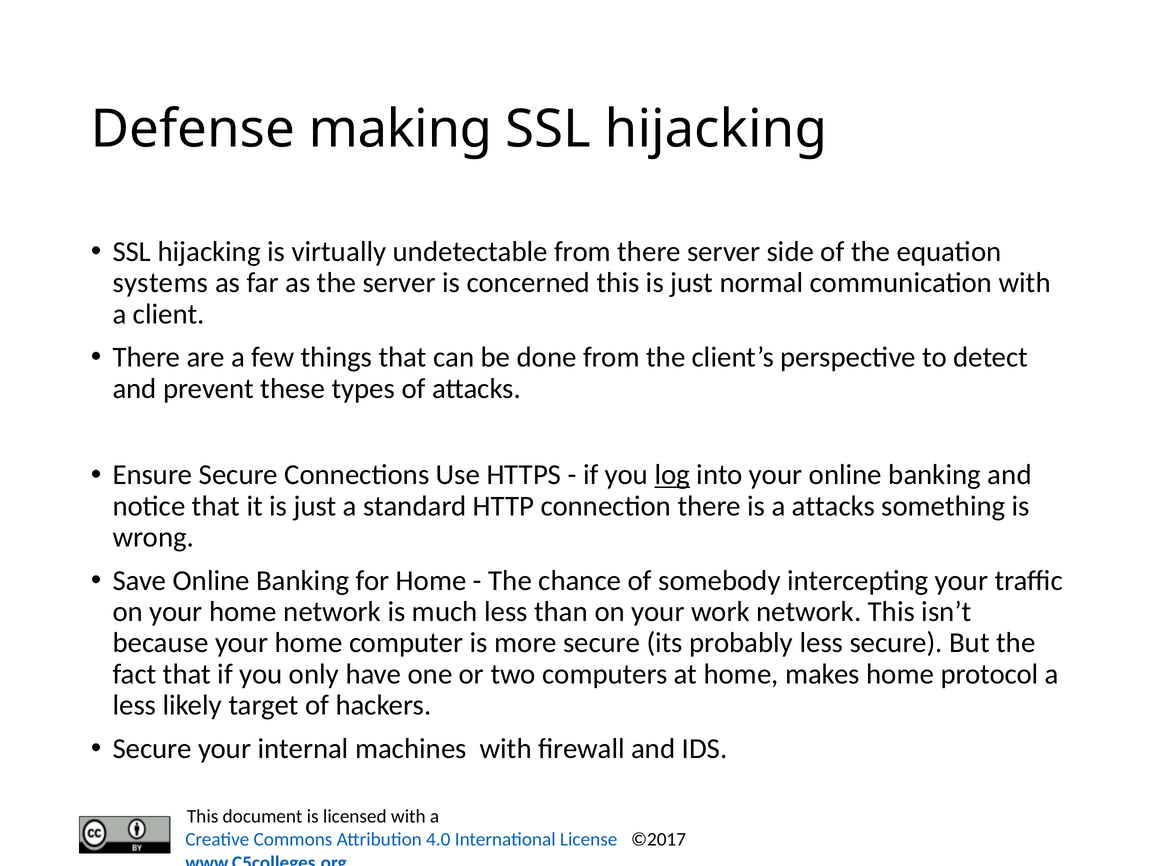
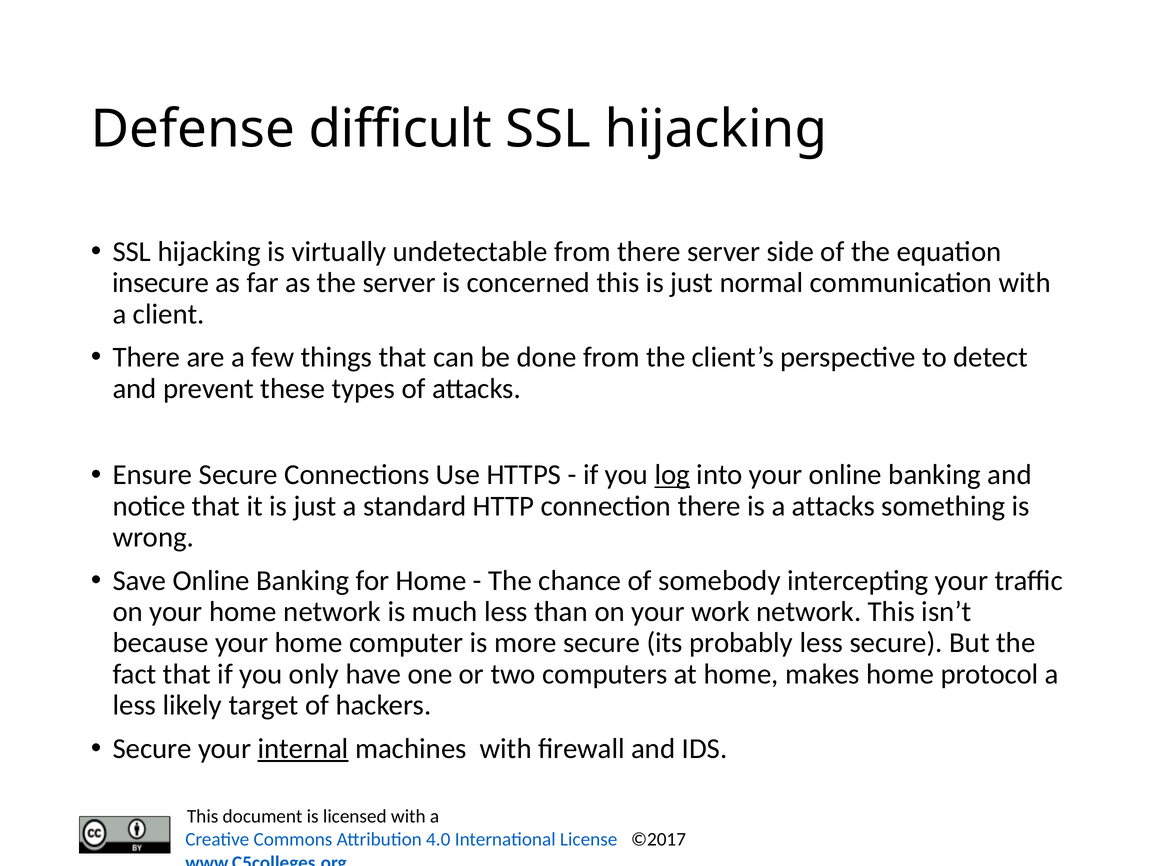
making: making -> difficult
systems: systems -> insecure
internal underline: none -> present
